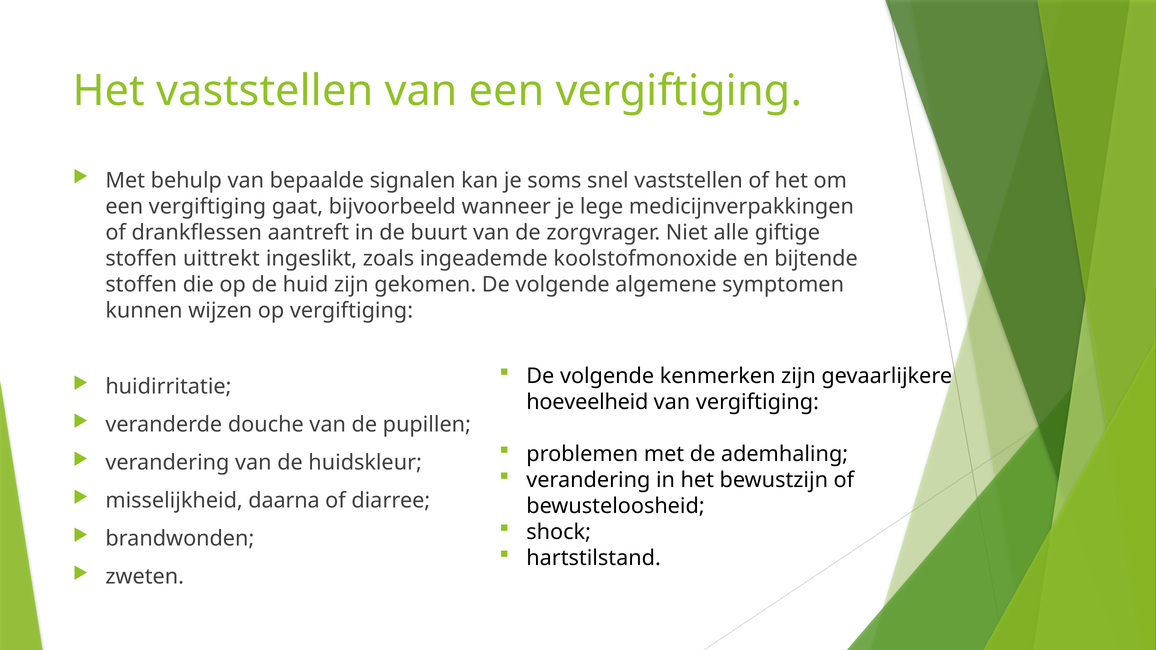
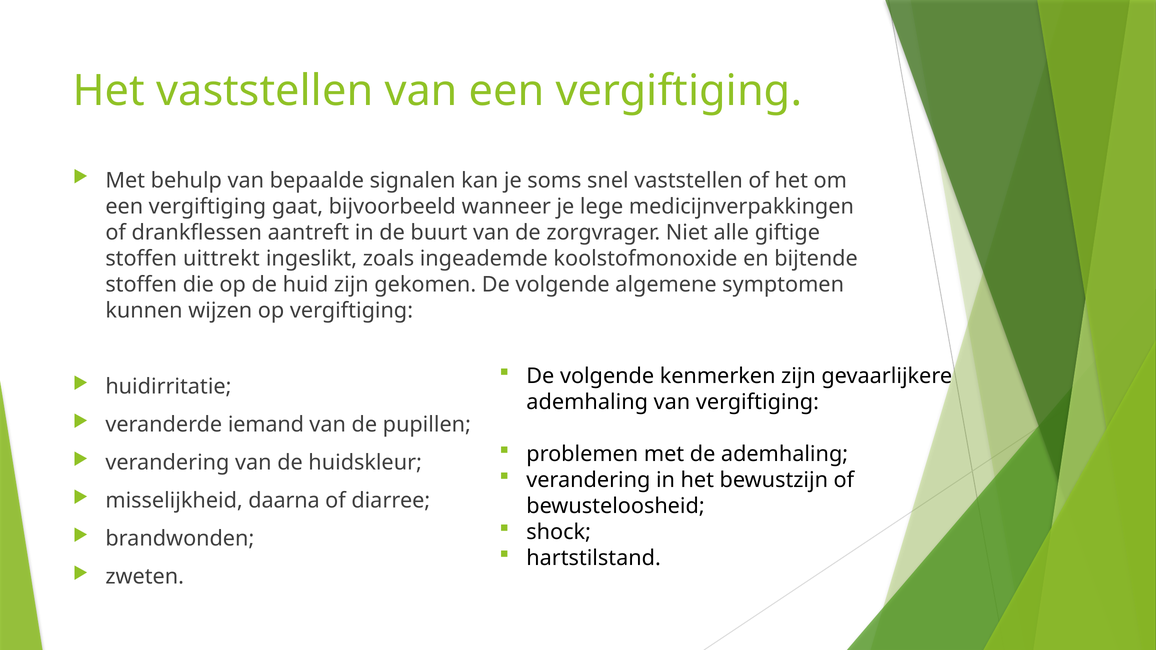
hoeveelheid at (587, 402): hoeveelheid -> ademhaling
douche: douche -> iemand
